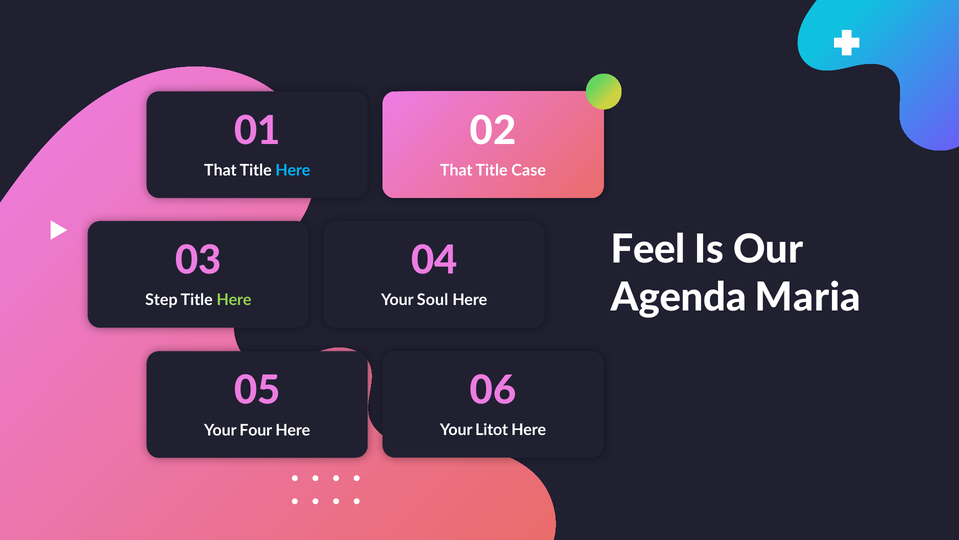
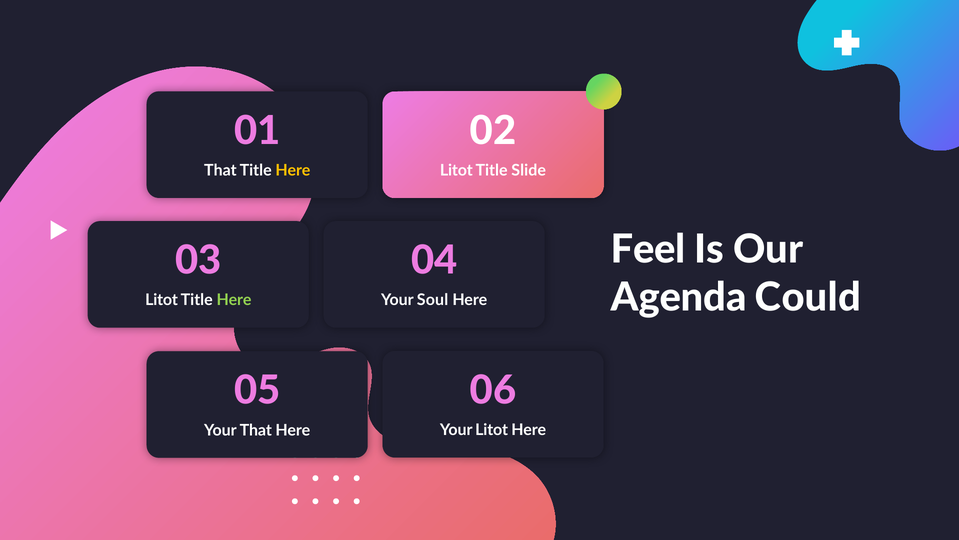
Here at (293, 170) colour: light blue -> yellow
That at (456, 170): That -> Litot
Case: Case -> Slide
Maria: Maria -> Could
Step at (161, 300): Step -> Litot
Your Four: Four -> That
